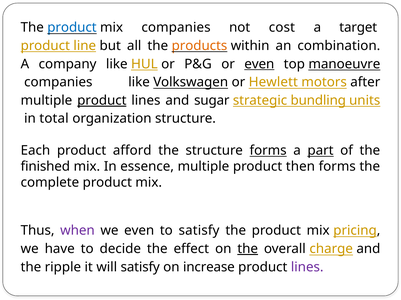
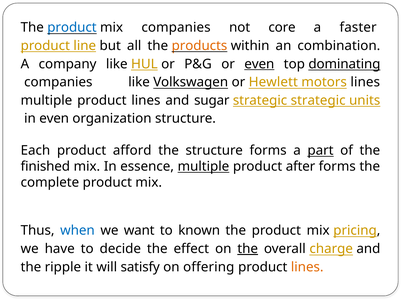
cost: cost -> core
target: target -> faster
manoeuvre: manoeuvre -> dominating
motors after: after -> lines
product at (102, 101) underline: present -> none
strategic bundling: bundling -> strategic
in total: total -> even
forms at (268, 151) underline: present -> none
multiple at (203, 167) underline: none -> present
then: then -> after
when colour: purple -> blue
we even: even -> want
to satisfy: satisfy -> known
increase: increase -> offering
lines at (307, 268) colour: purple -> orange
